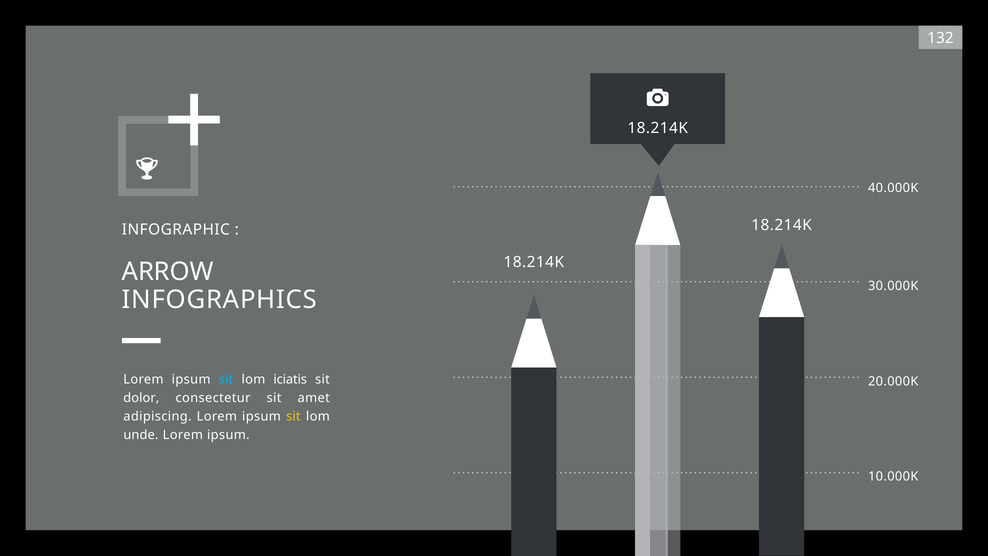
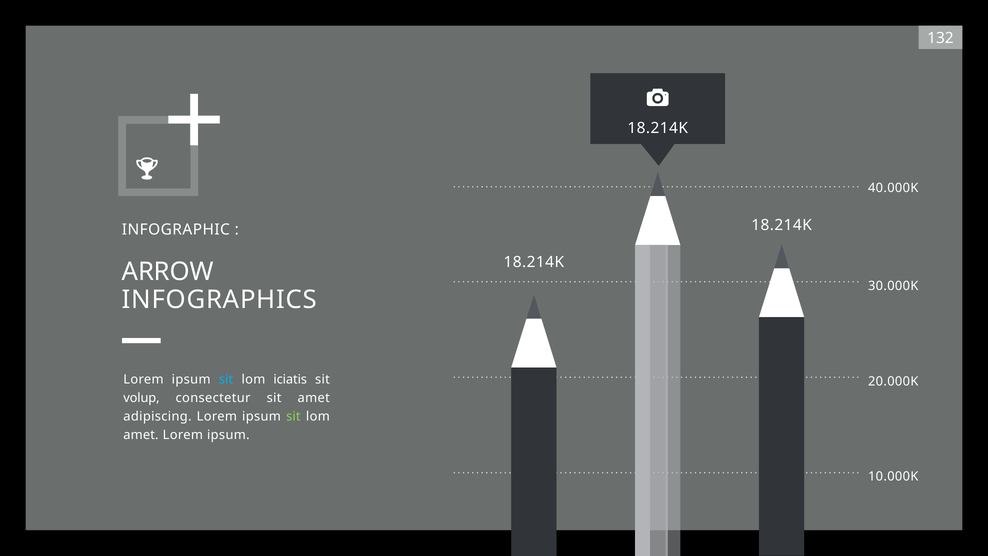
dolor: dolor -> volup
sit at (293, 416) colour: yellow -> light green
unde at (141, 435): unde -> amet
